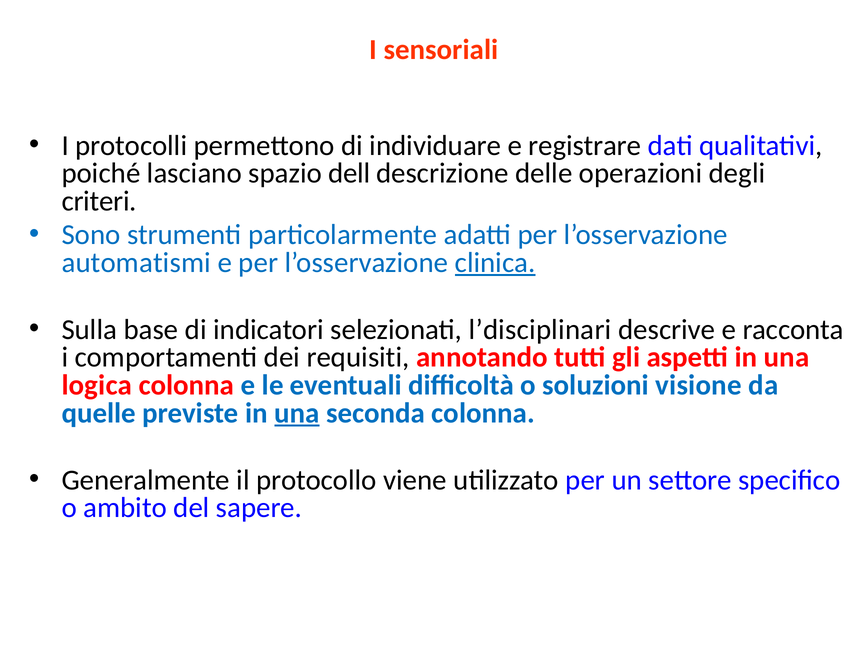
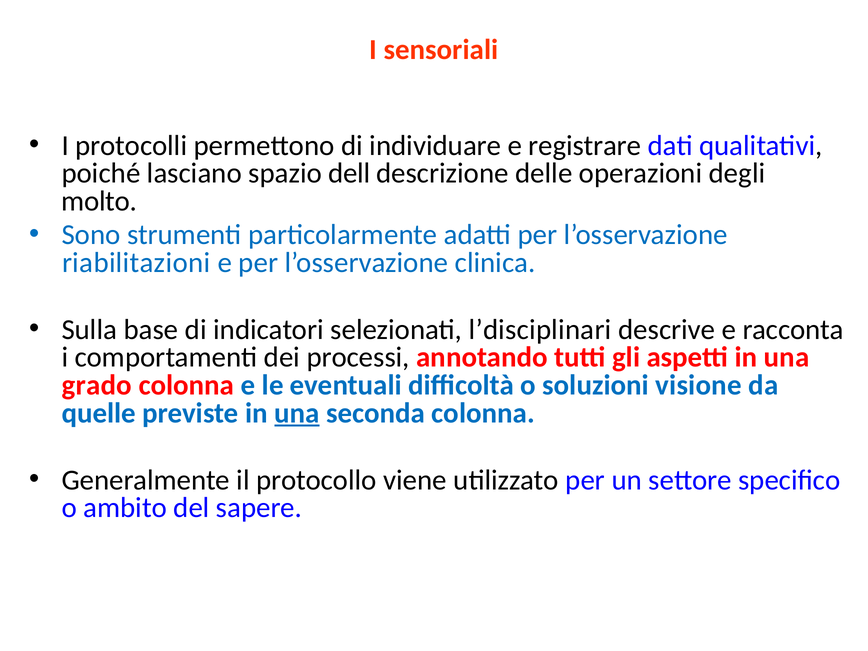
criteri: criteri -> molto
automatismi: automatismi -> riabilitazioni
clinica underline: present -> none
requisiti: requisiti -> processi
logica: logica -> grado
